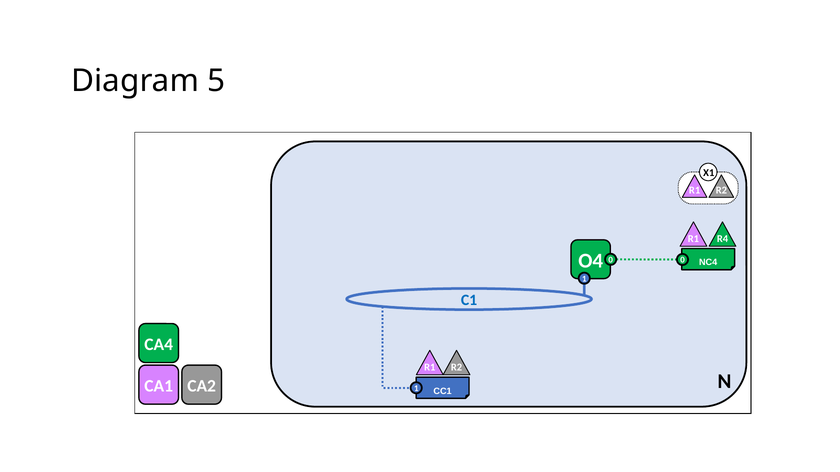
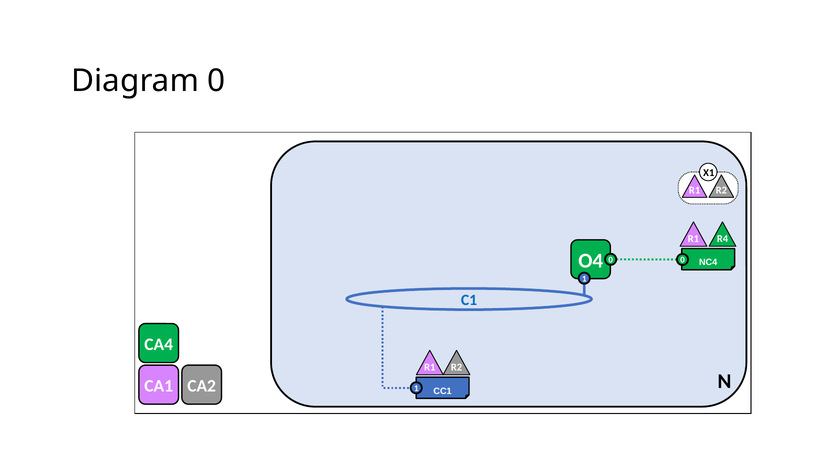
Diagram 5: 5 -> 0
